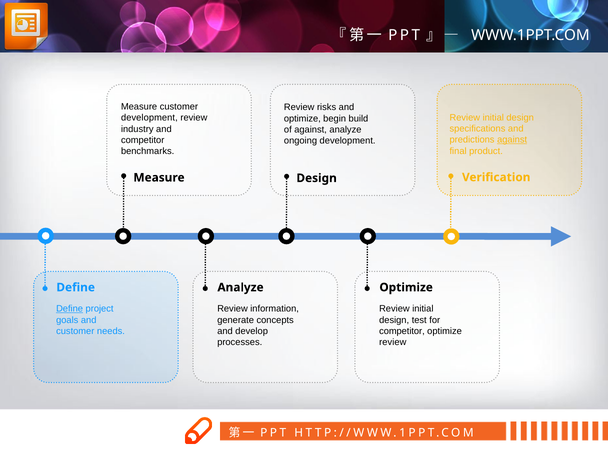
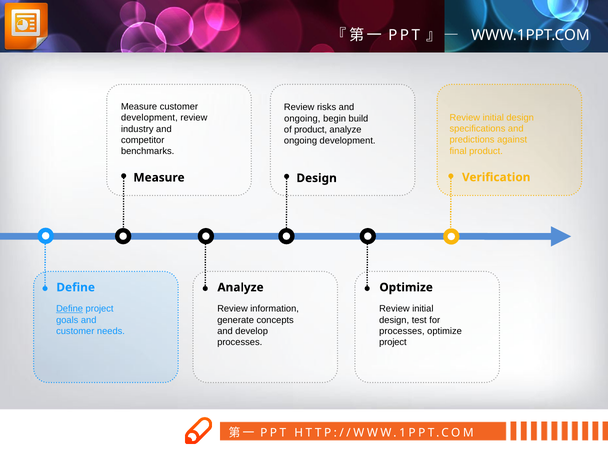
optimize at (302, 118): optimize -> ongoing
of against: against -> product
against at (512, 140) underline: present -> none
competitor at (402, 331): competitor -> processes
review at (393, 342): review -> project
